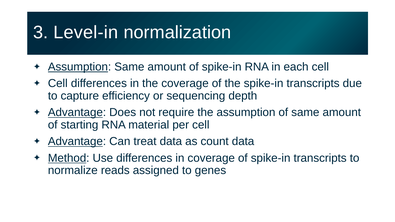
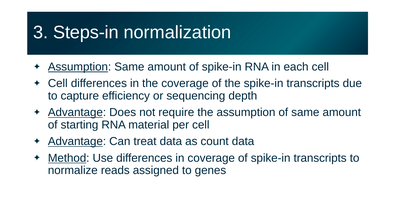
Level-in: Level-in -> Steps-in
